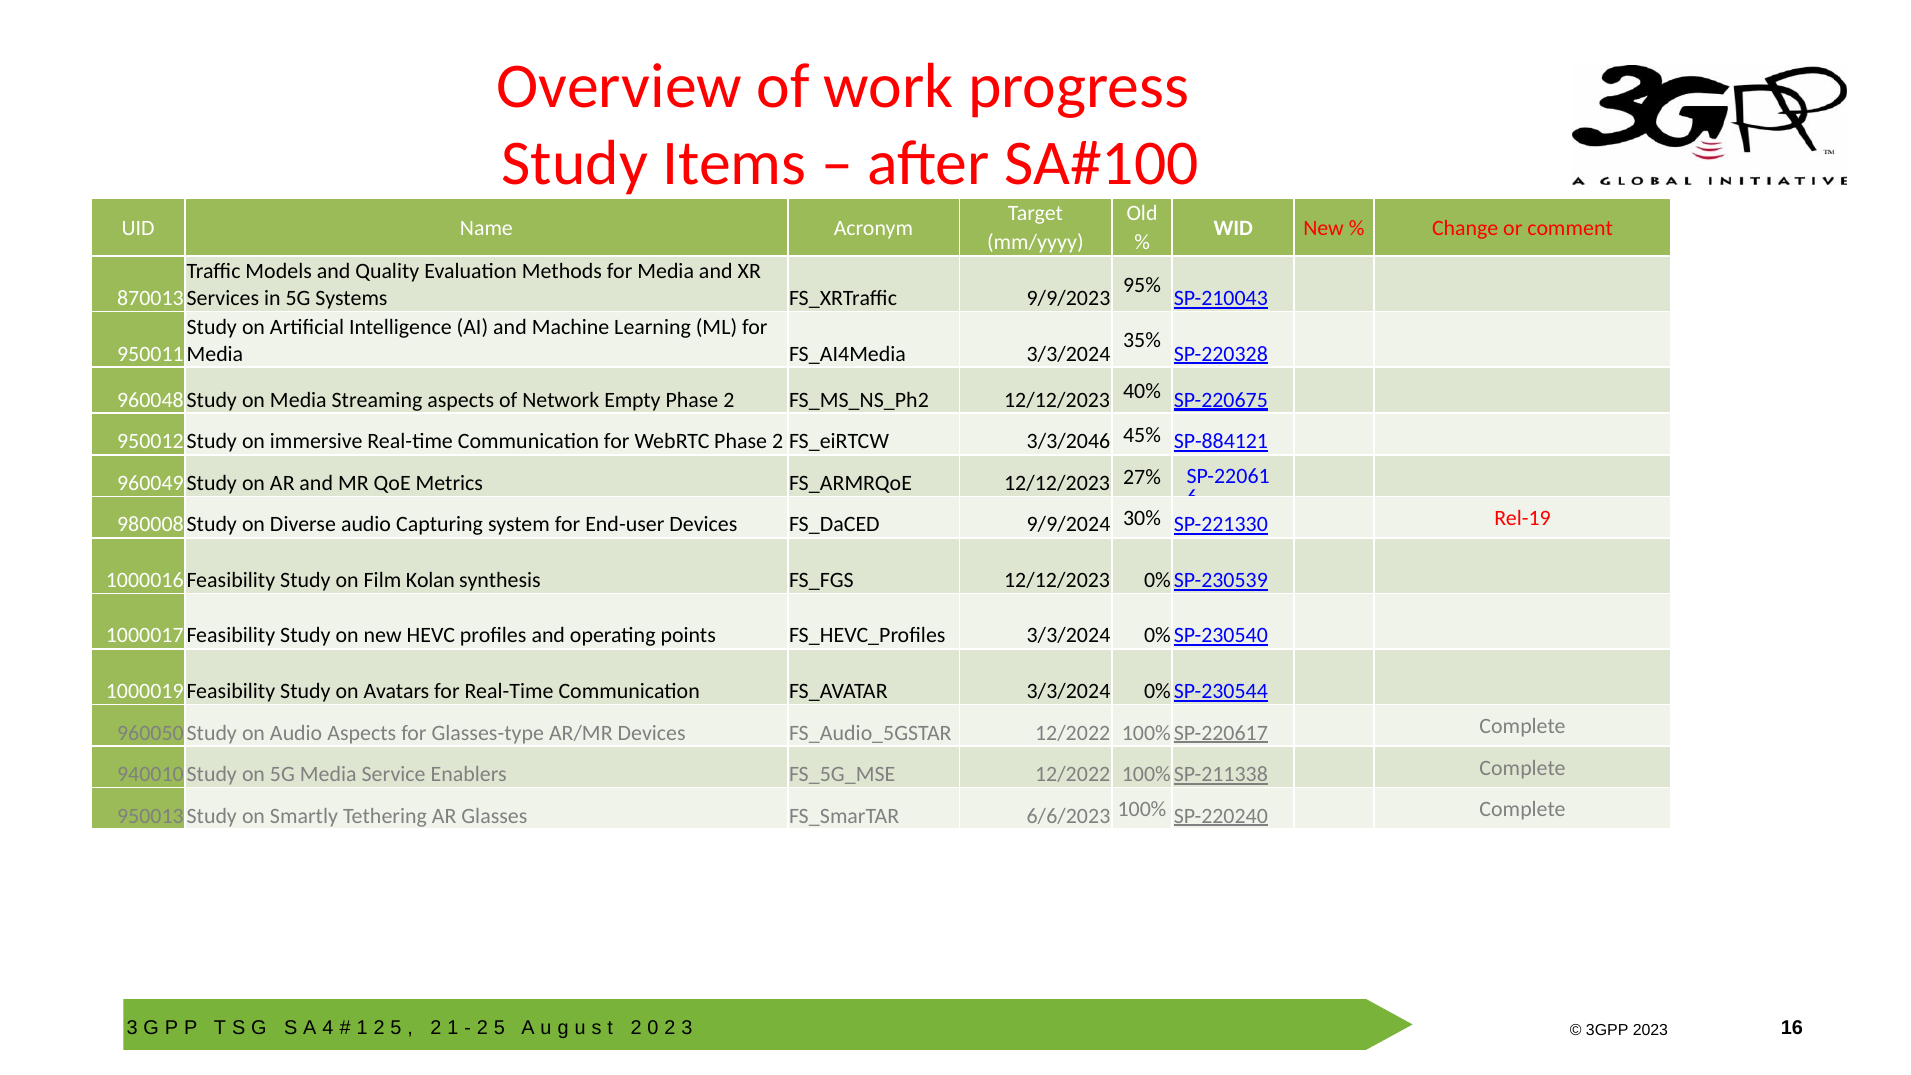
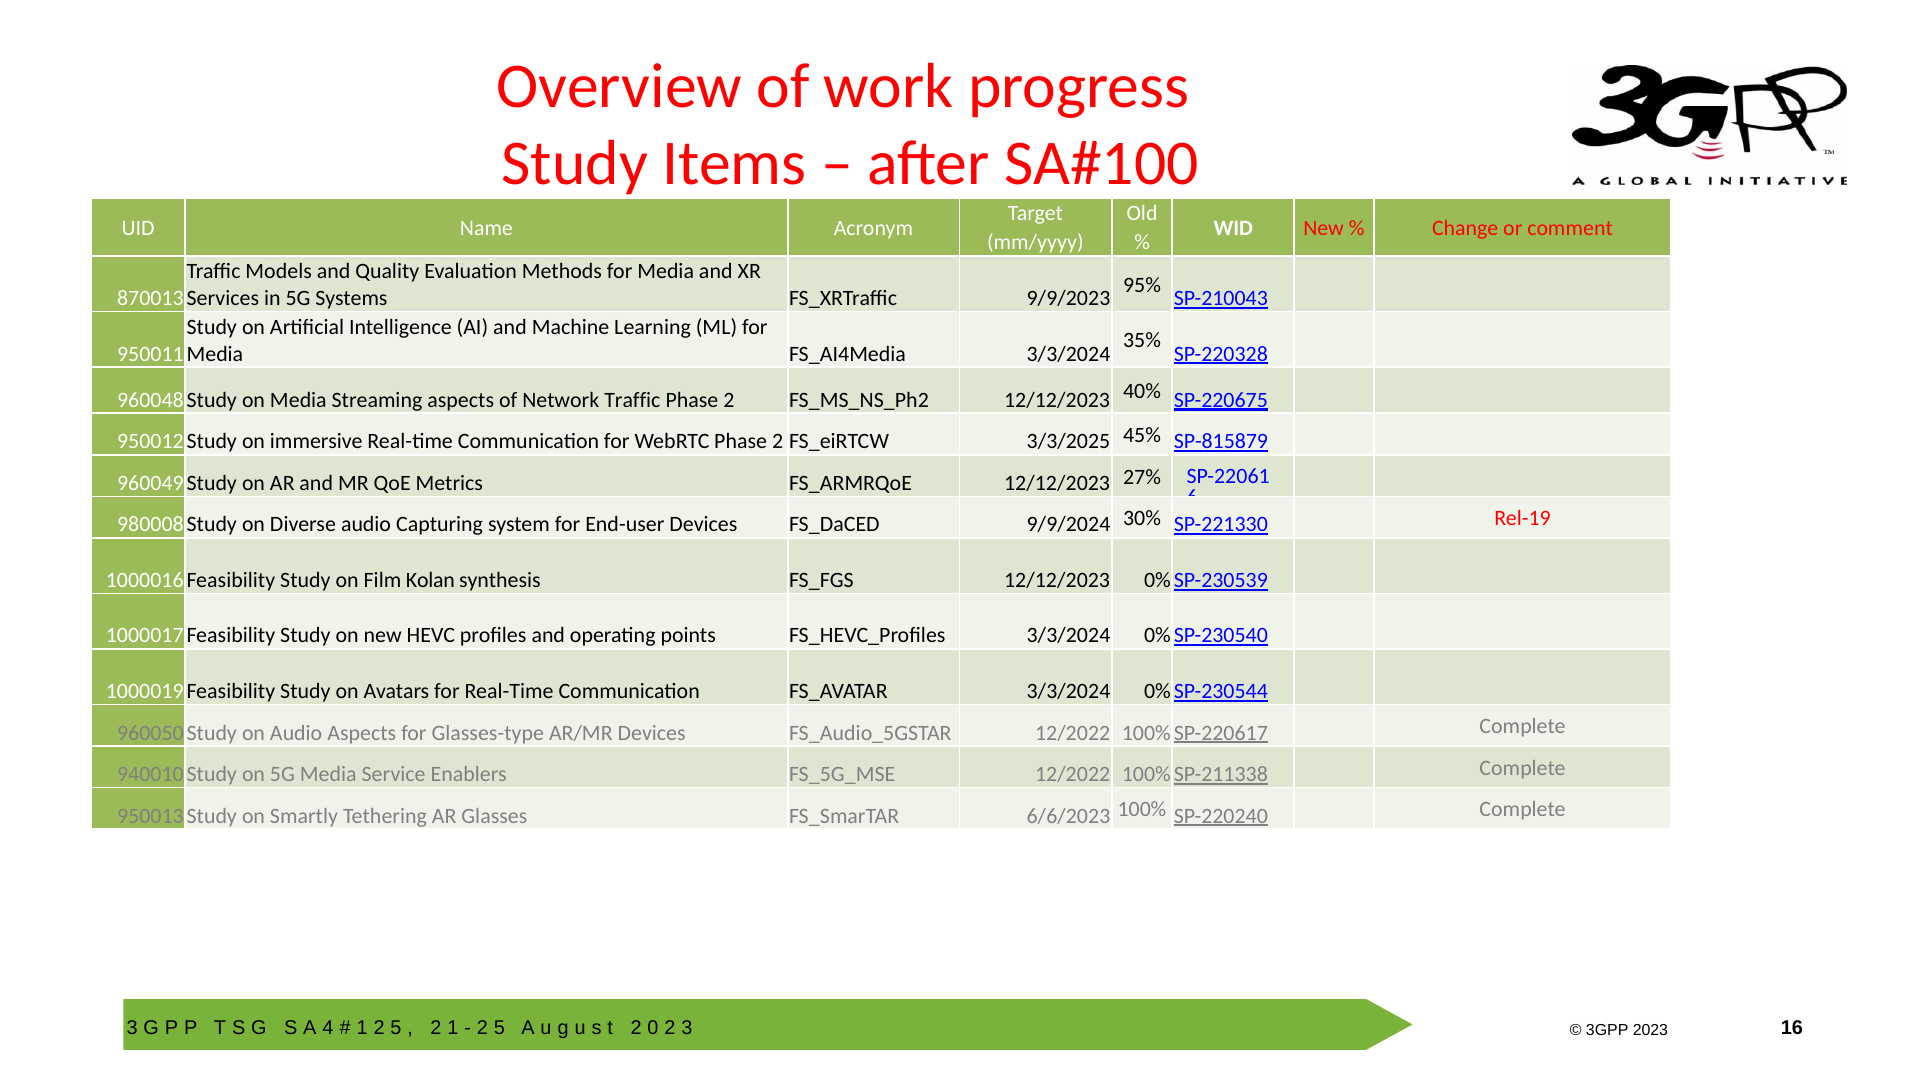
Network Empty: Empty -> Traffic
3/3/2046: 3/3/2046 -> 3/3/2025
SP-884121: SP-884121 -> SP-815879
